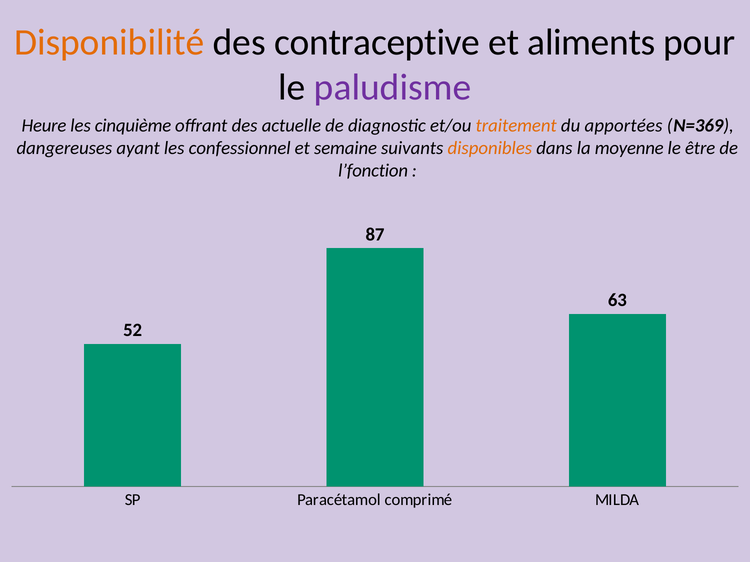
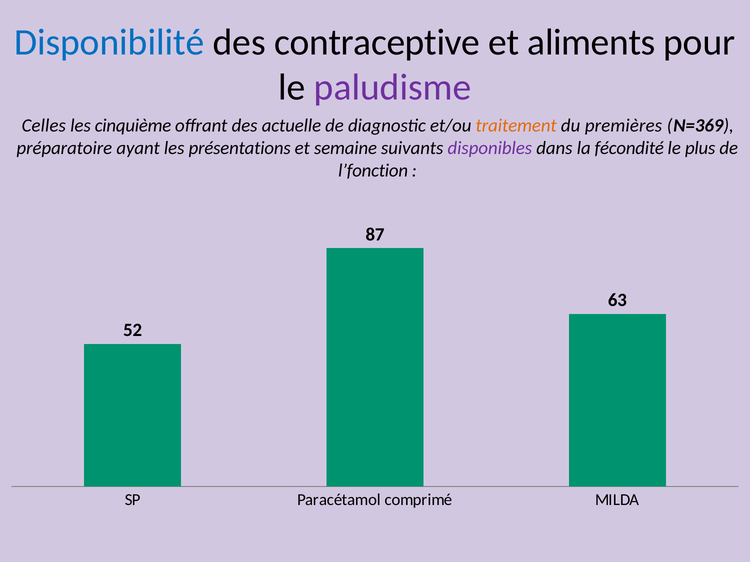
Disponibilité colour: orange -> blue
Heure: Heure -> Celles
apportées: apportées -> premières
dangereuses: dangereuses -> préparatoire
confessionnel: confessionnel -> présentations
disponibles colour: orange -> purple
moyenne: moyenne -> fécondité
être: être -> plus
